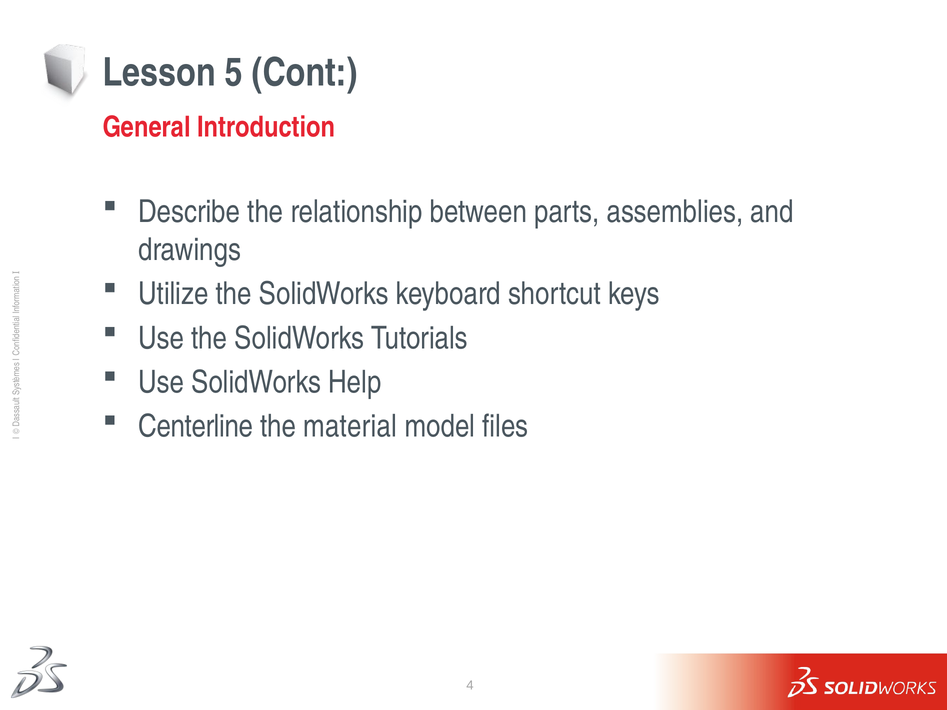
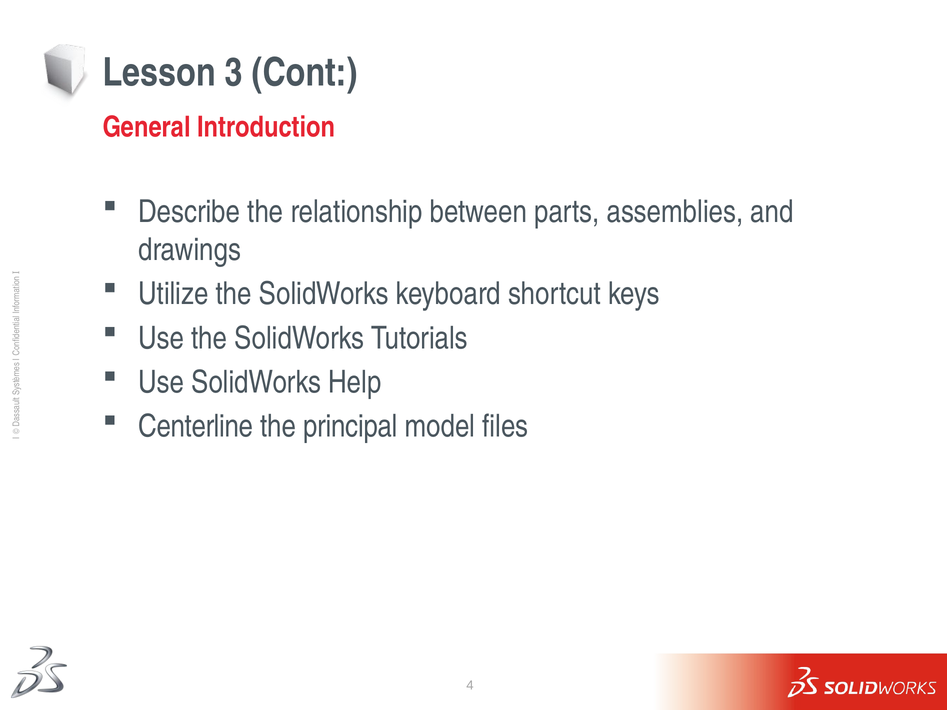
5: 5 -> 3
material: material -> principal
